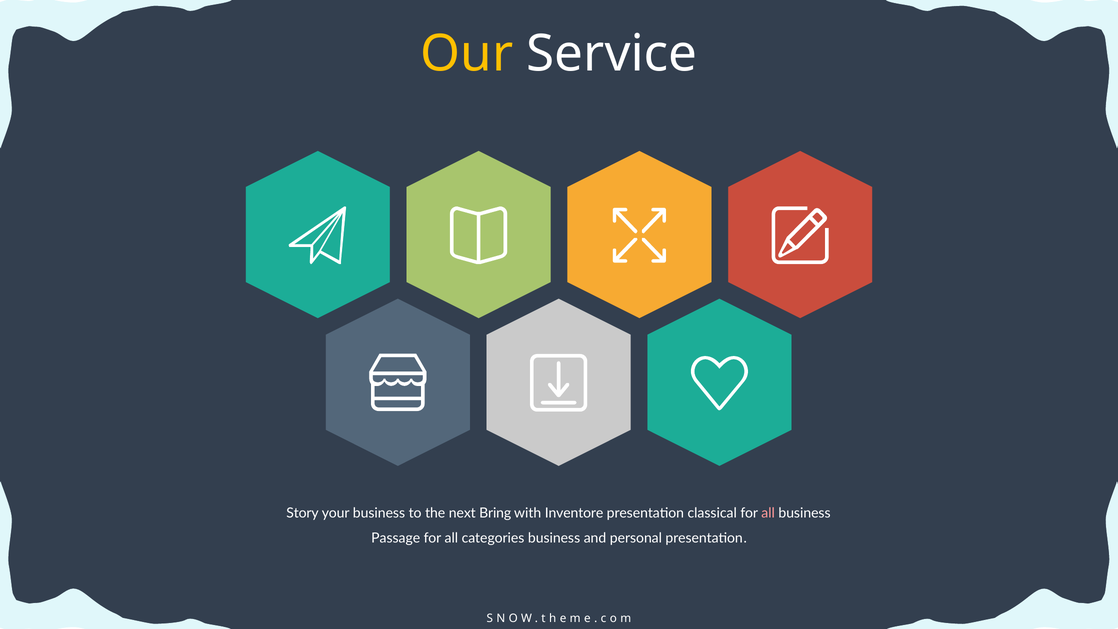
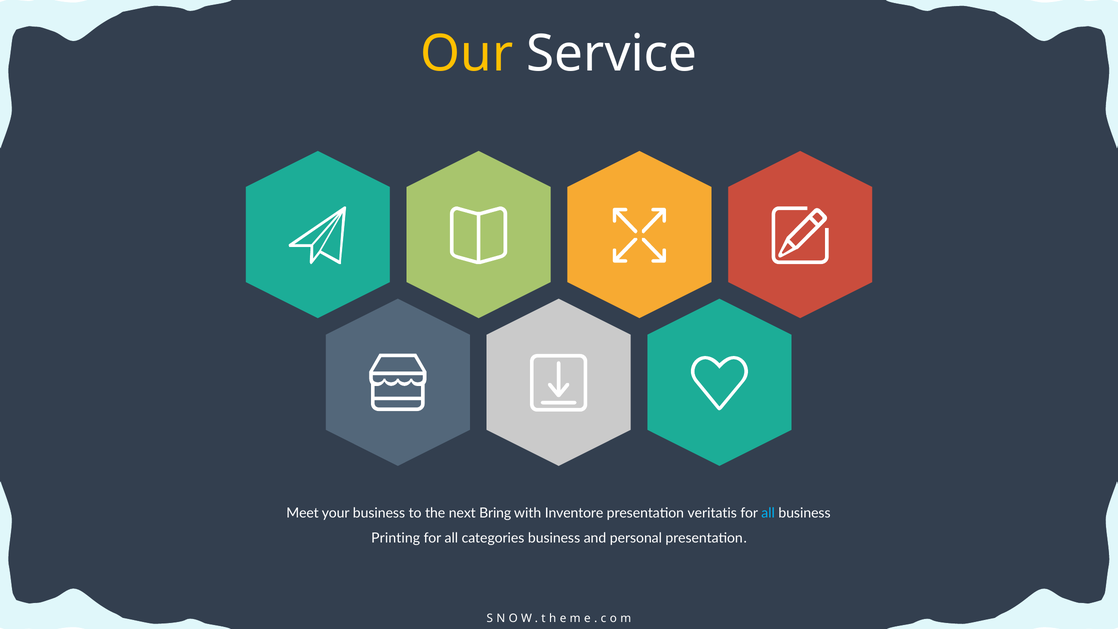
Story: Story -> Meet
classical: classical -> veritatis
all at (768, 513) colour: pink -> light blue
Passage: Passage -> Printing
